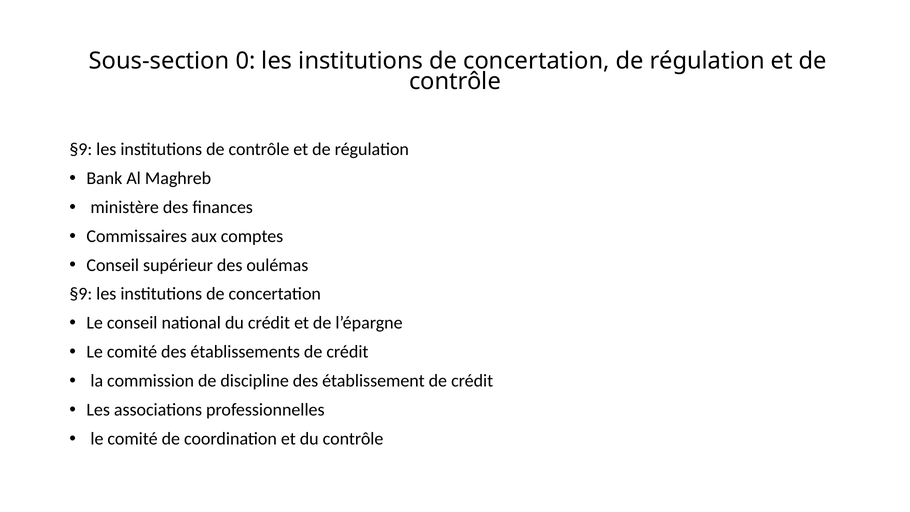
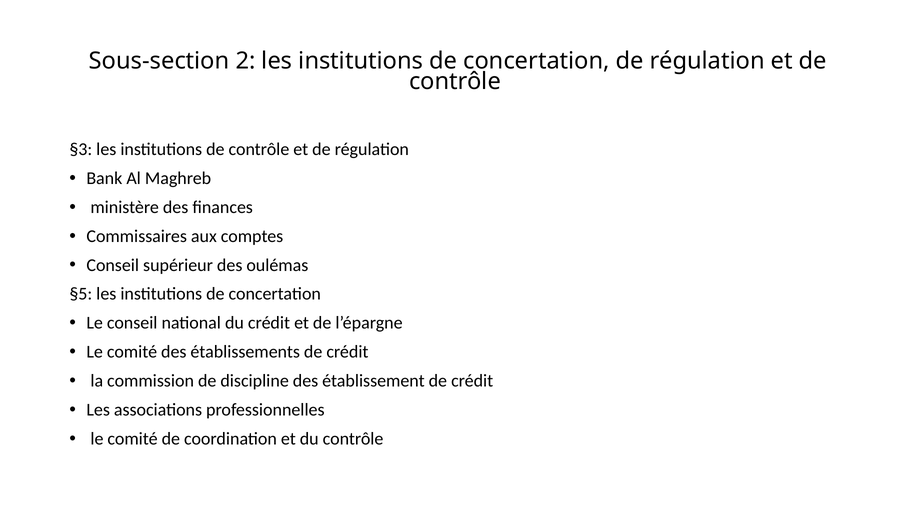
0: 0 -> 2
§9 at (81, 149): §9 -> §3
§9 at (81, 294): §9 -> §5
